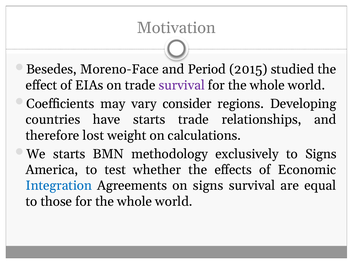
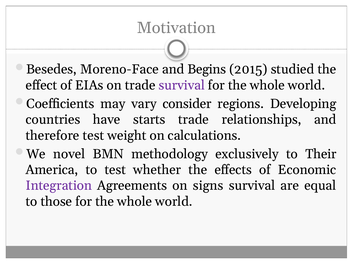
Period: Period -> Begins
therefore lost: lost -> test
We starts: starts -> novel
to Signs: Signs -> Their
Integration colour: blue -> purple
